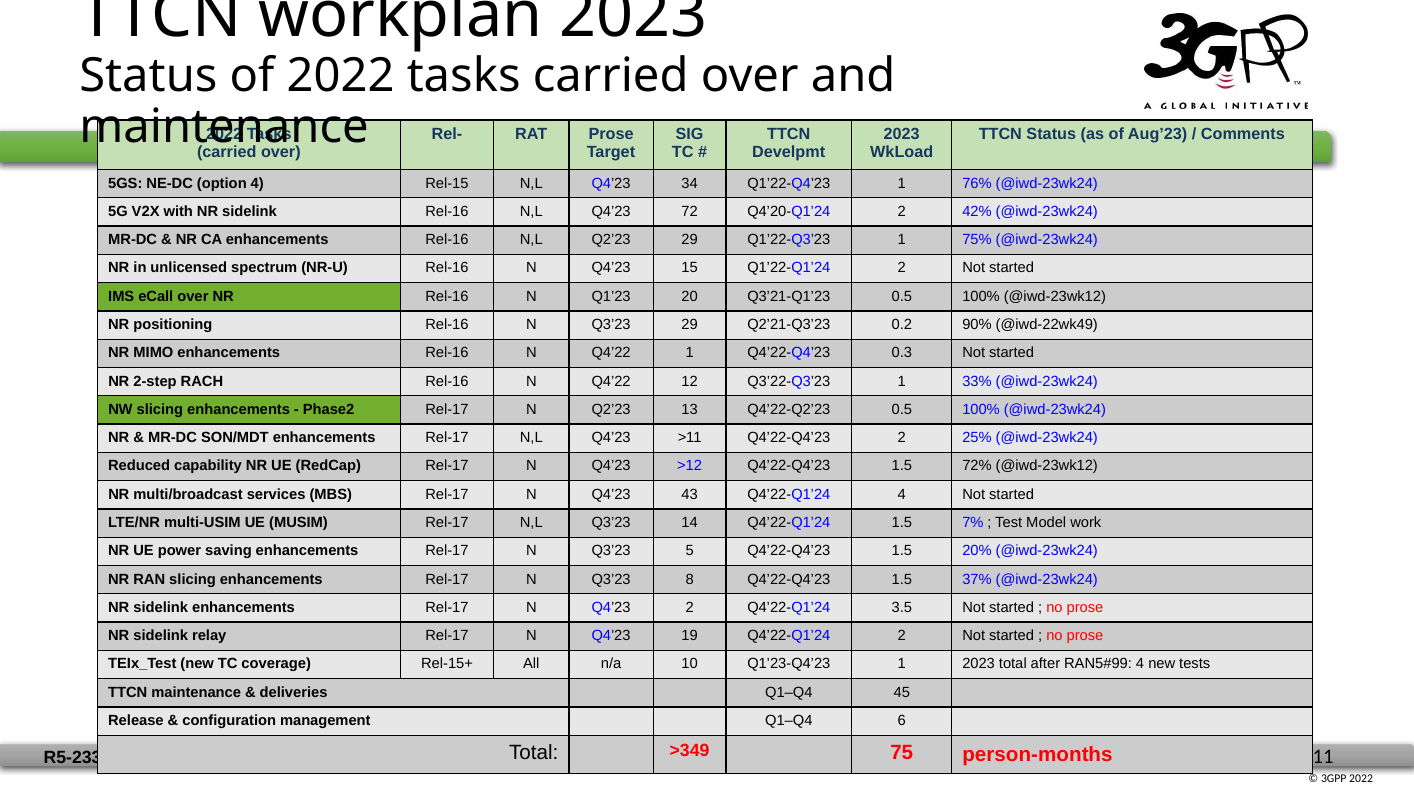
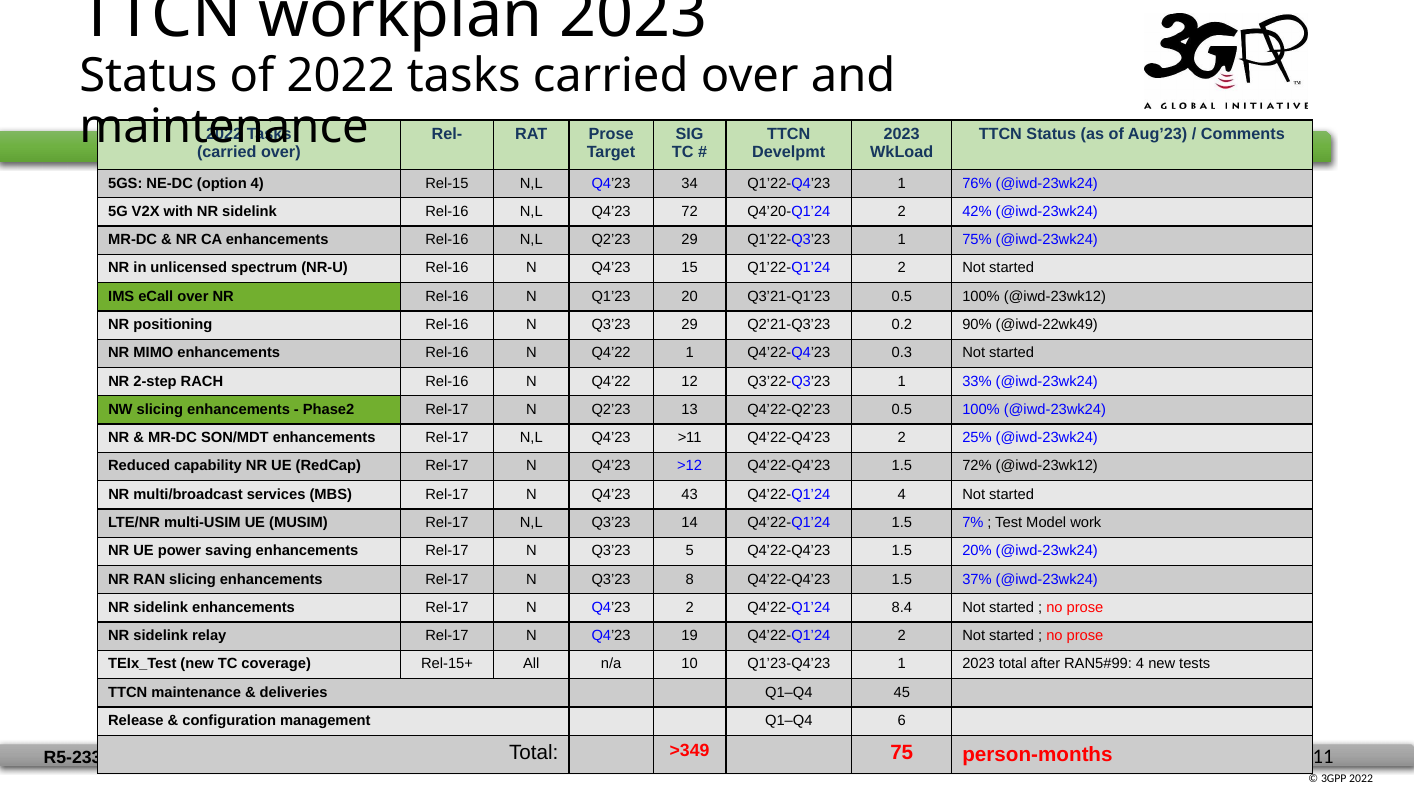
3.5: 3.5 -> 8.4
